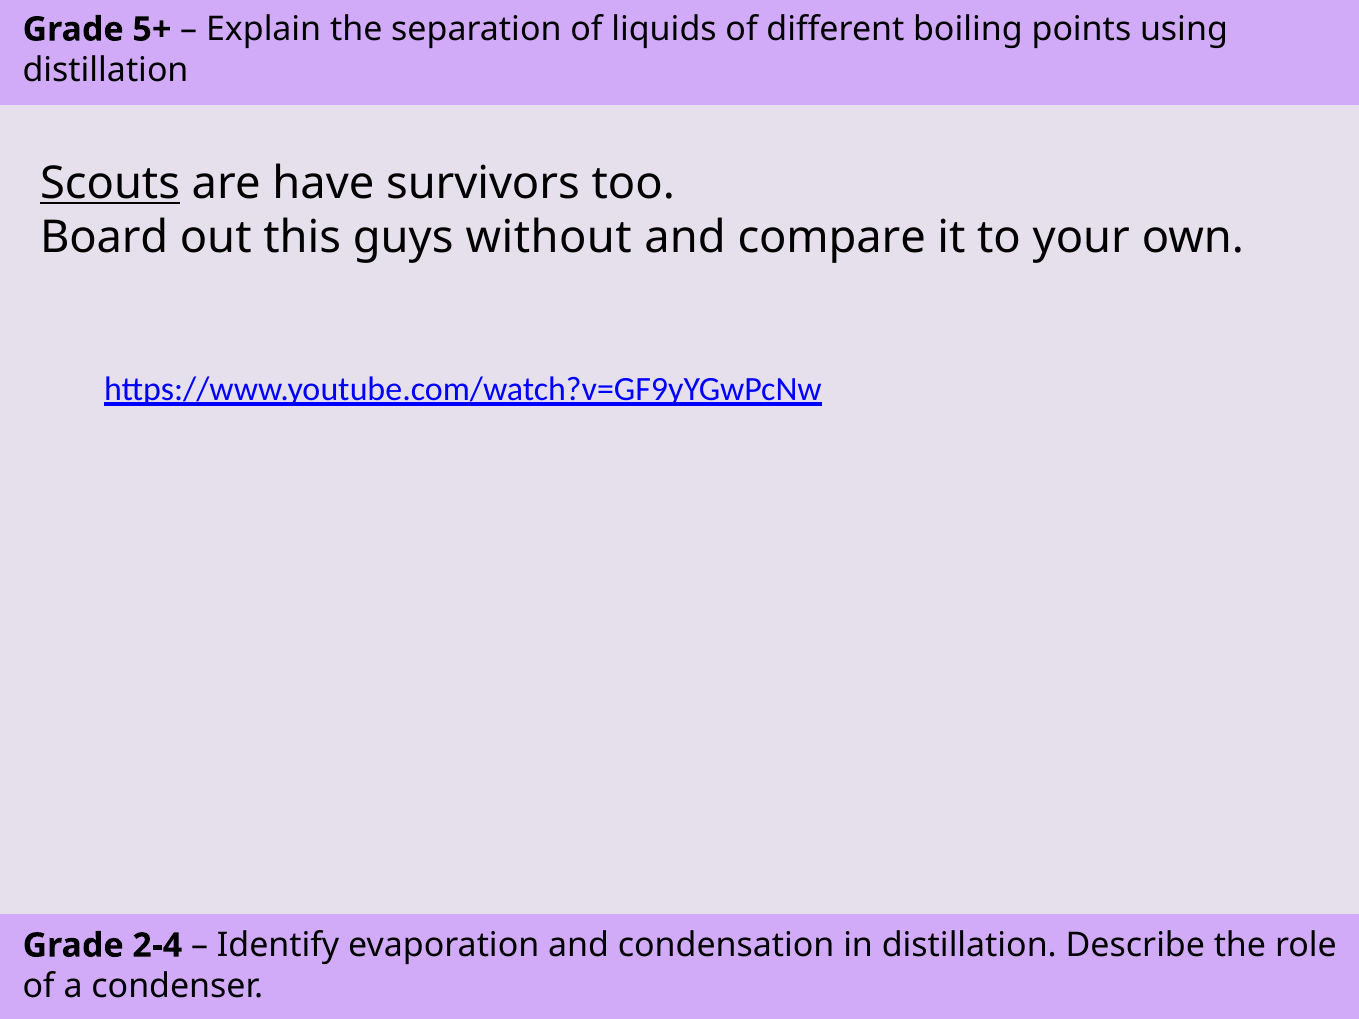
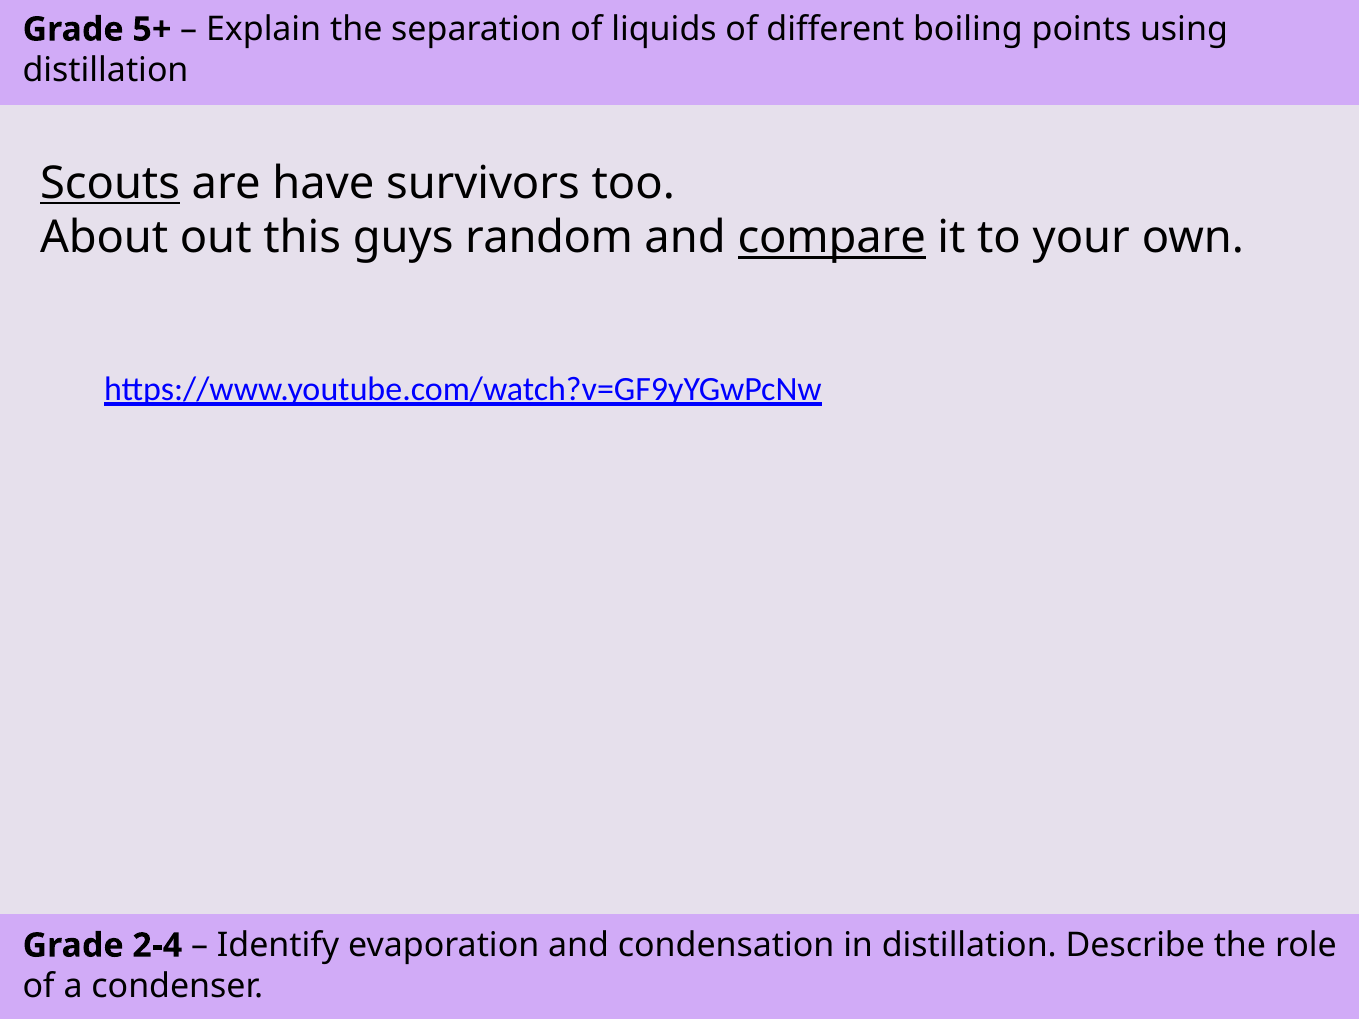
Board: Board -> About
without: without -> random
compare underline: none -> present
